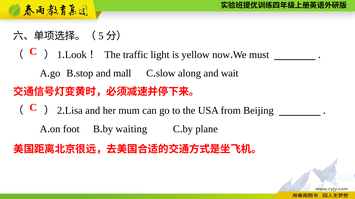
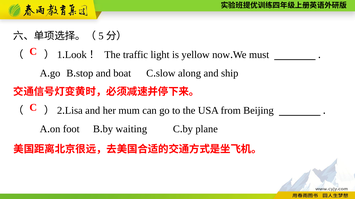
mall: mall -> boat
wait: wait -> ship
